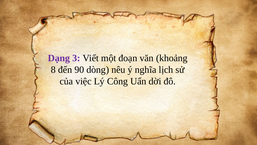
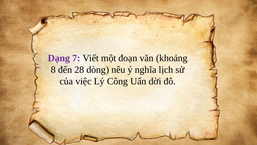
3: 3 -> 7
90: 90 -> 28
